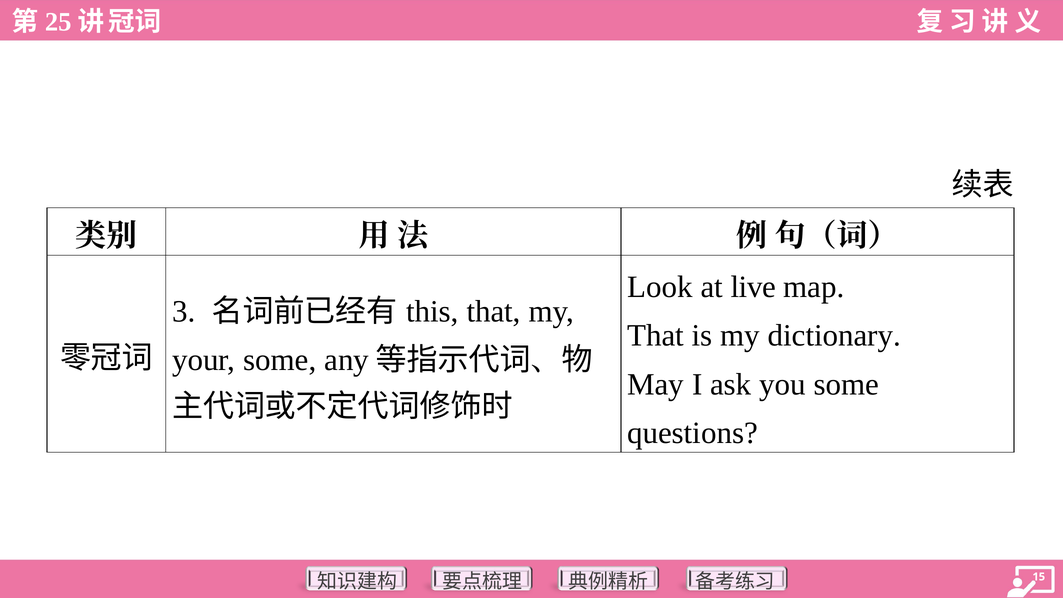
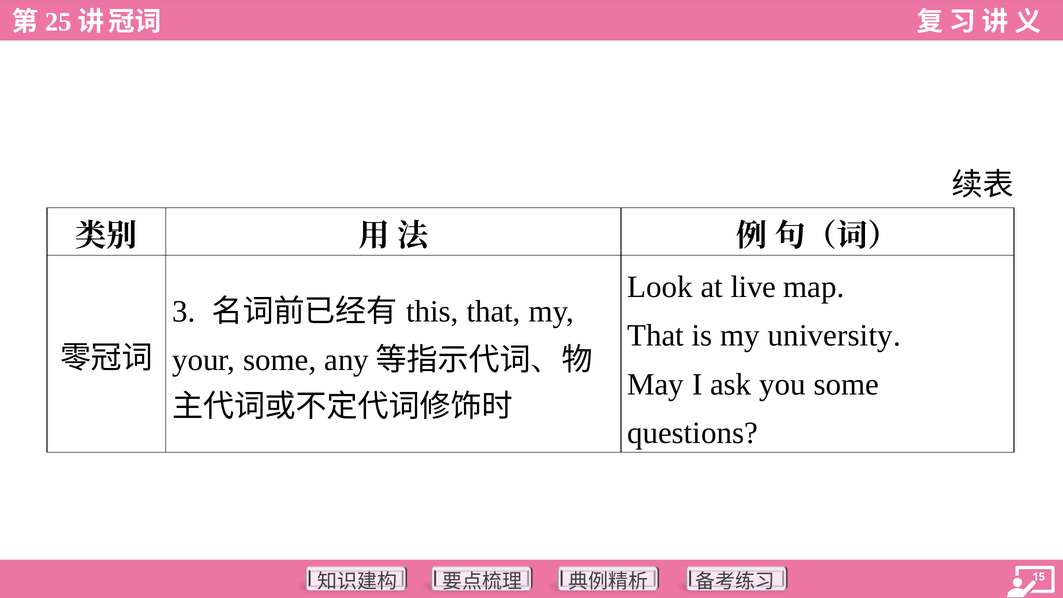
dictionary: dictionary -> university
